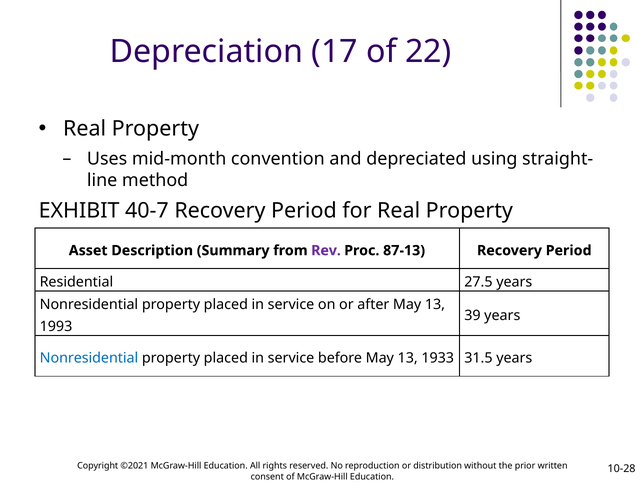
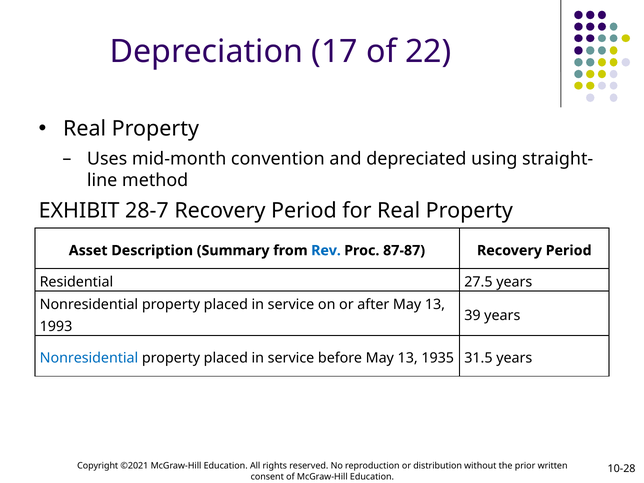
40-7: 40-7 -> 28-7
Rev colour: purple -> blue
87-13: 87-13 -> 87-87
1933: 1933 -> 1935
